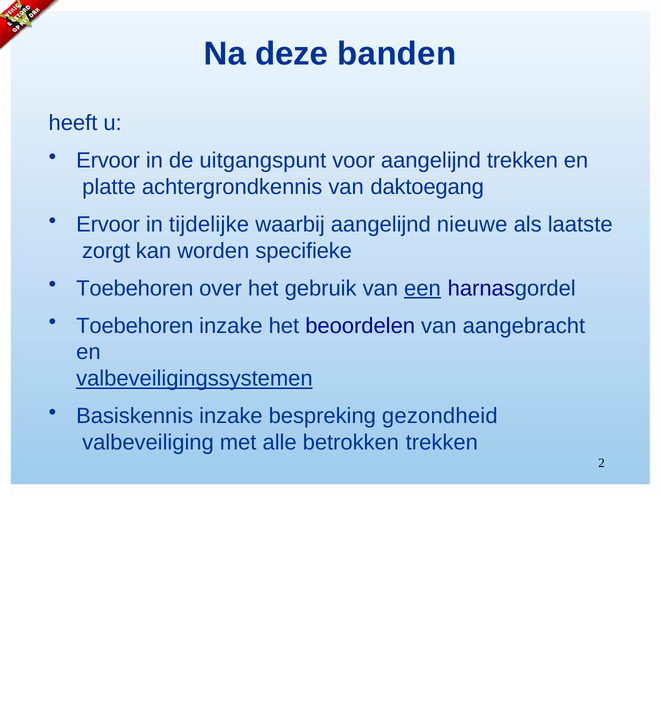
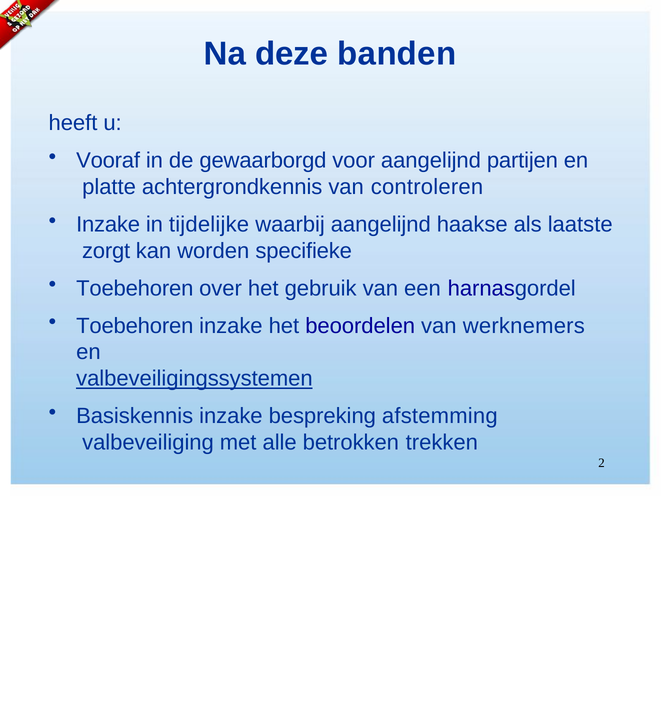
Ervoor at (108, 161): Ervoor -> Vooraf
uitgangspunt: uitgangspunt -> gewaarborgd
aangelijnd trekken: trekken -> partijen
daktoegang: daktoegang -> controleren
Ervoor at (108, 224): Ervoor -> Inzake
nieuwe: nieuwe -> haakse
een underline: present -> none
aangebracht: aangebracht -> werknemers
gezondheid: gezondheid -> afstemming
